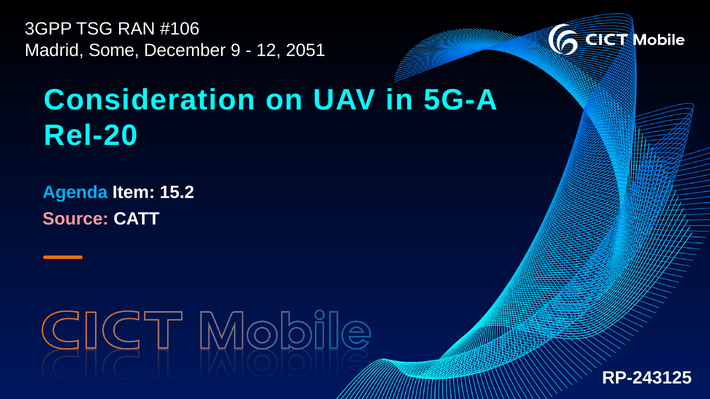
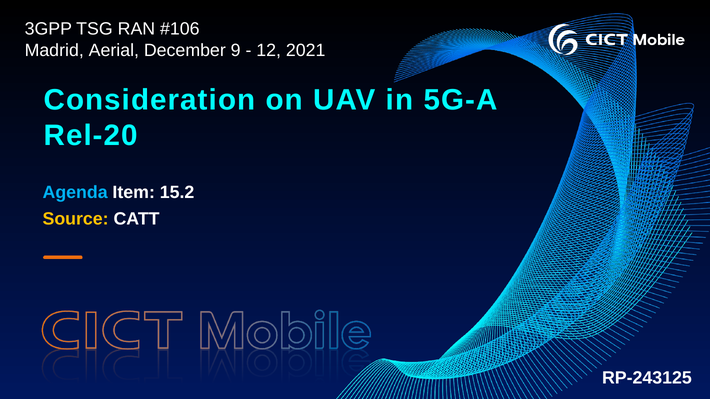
Some: Some -> Aerial
2051: 2051 -> 2021
Source colour: pink -> yellow
